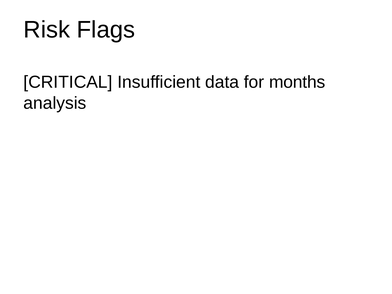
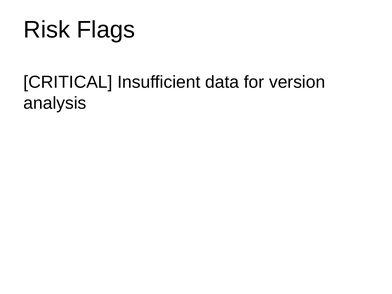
months: months -> version
